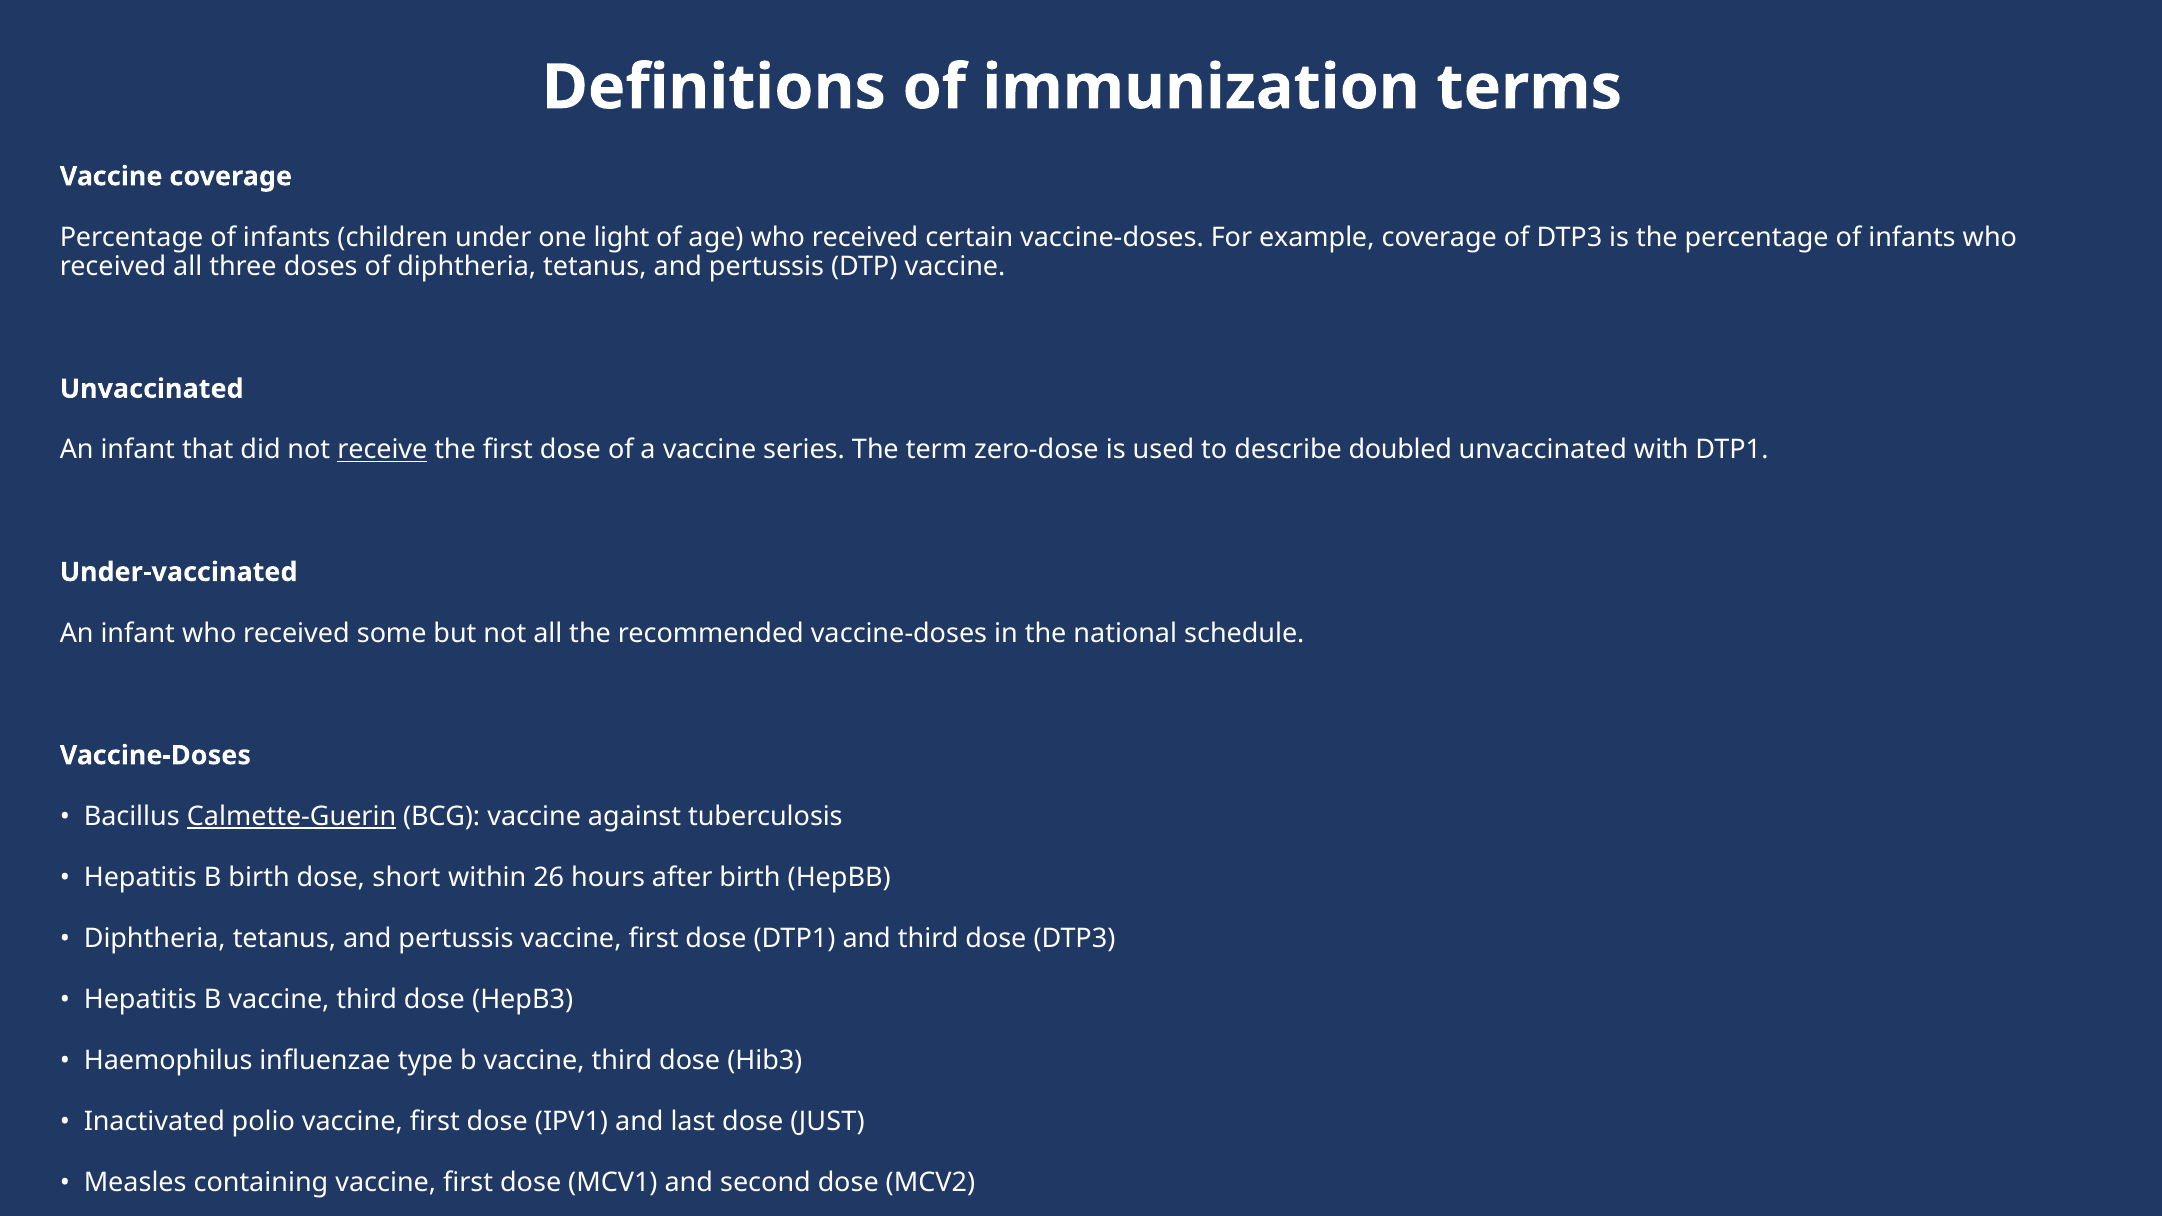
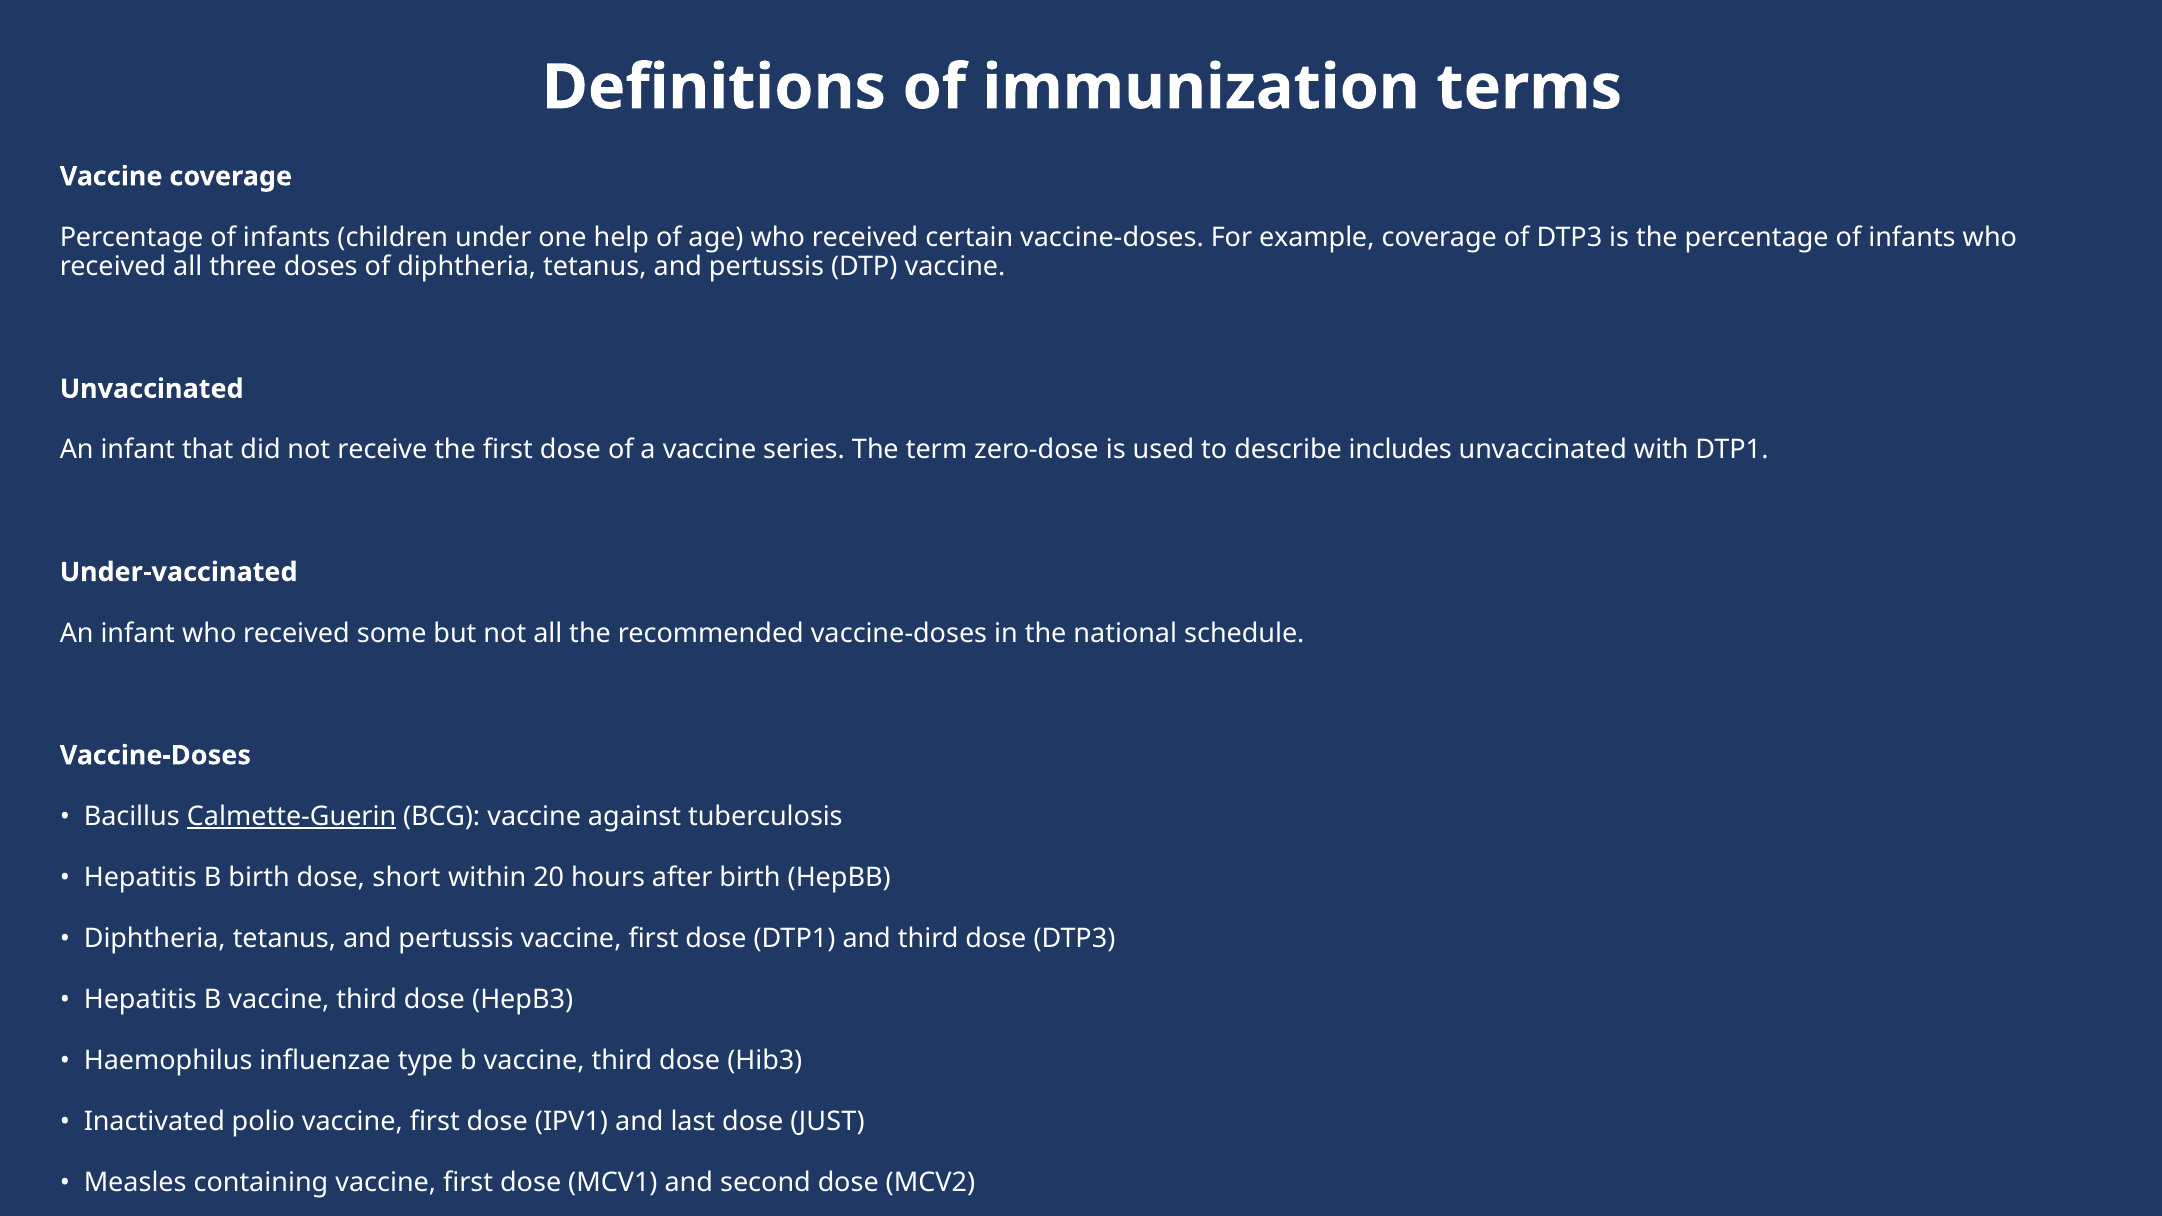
light: light -> help
receive underline: present -> none
doubled: doubled -> includes
26: 26 -> 20
